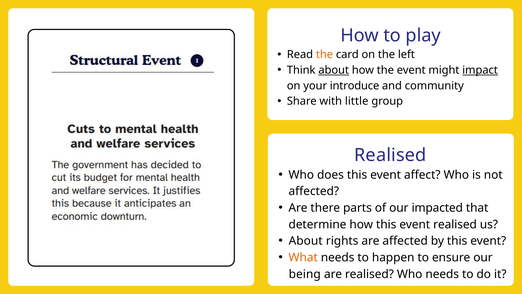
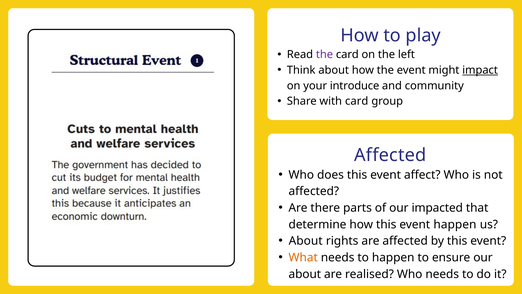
the at (325, 55) colour: orange -> purple
about at (334, 70) underline: present -> none
with little: little -> card
Realised at (390, 155): Realised -> Affected
event realised: realised -> happen
being at (305, 274): being -> about
